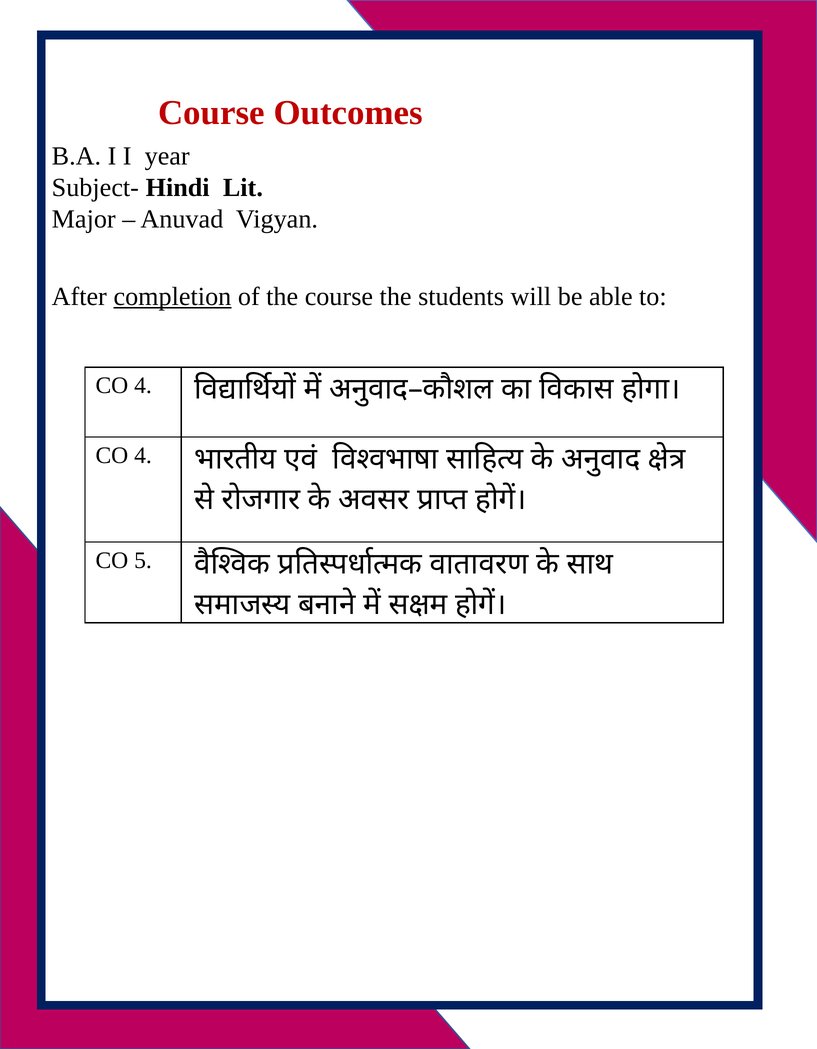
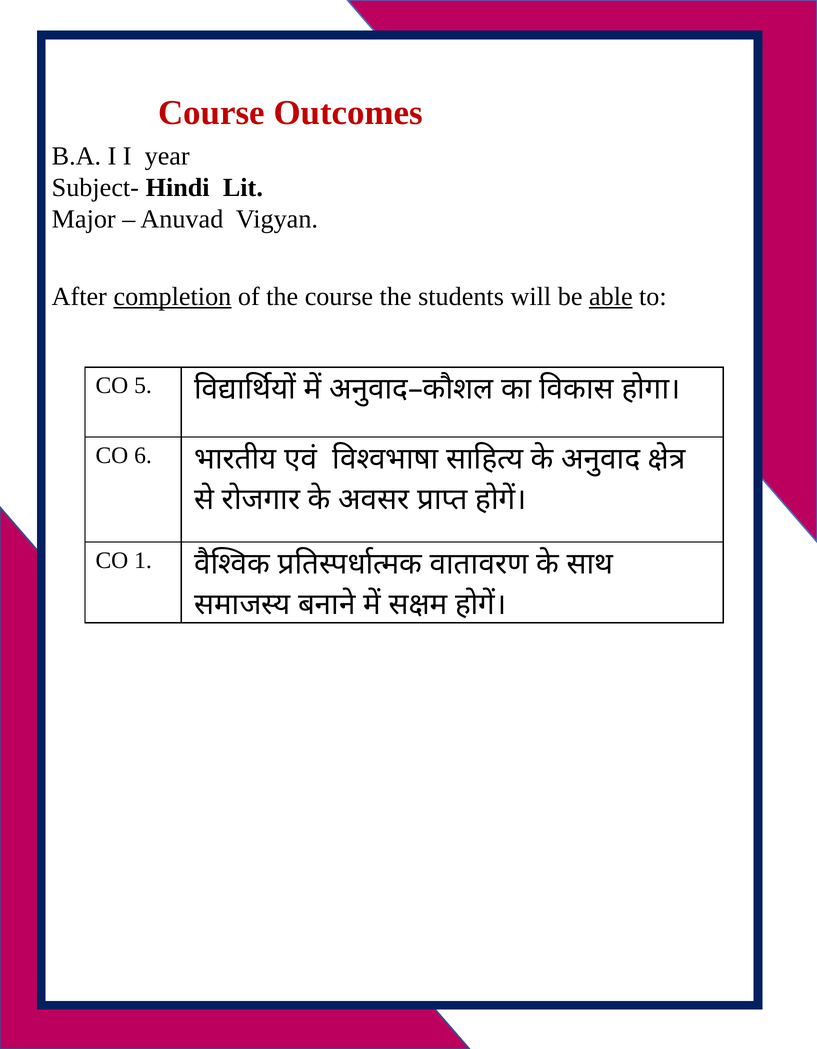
able underline: none -> present
4 at (143, 386): 4 -> 5
4 at (143, 456): 4 -> 6
5: 5 -> 1
